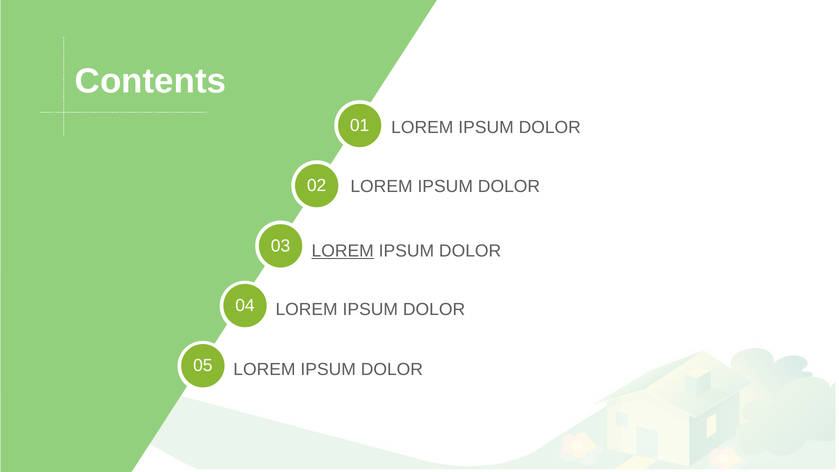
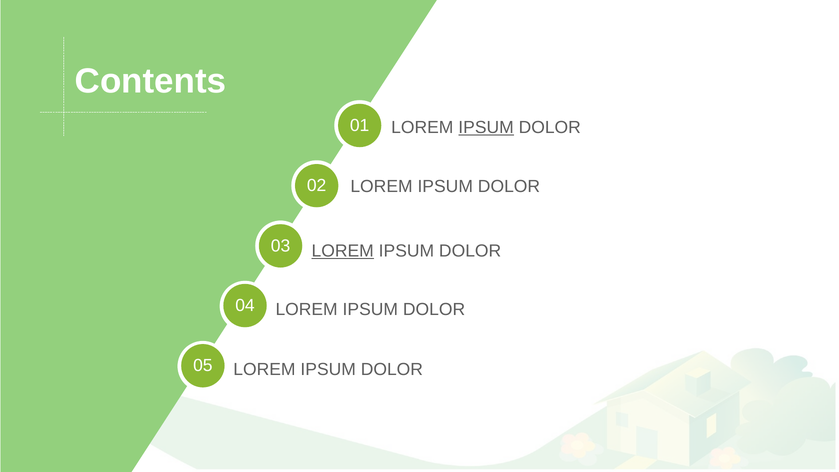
IPSUM at (486, 128) underline: none -> present
